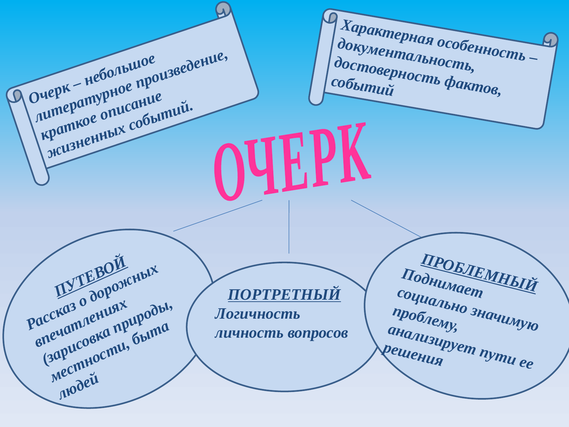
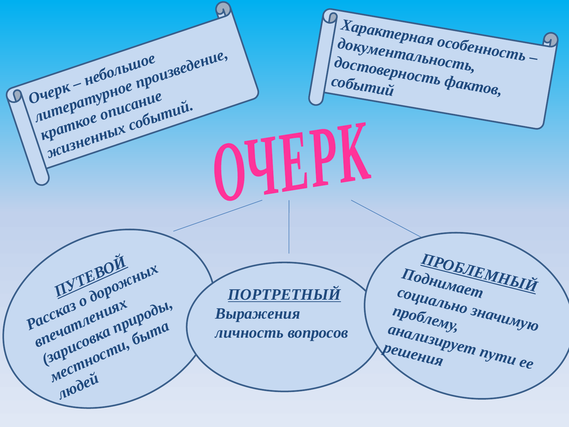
Логичность: Логичность -> Выражения
